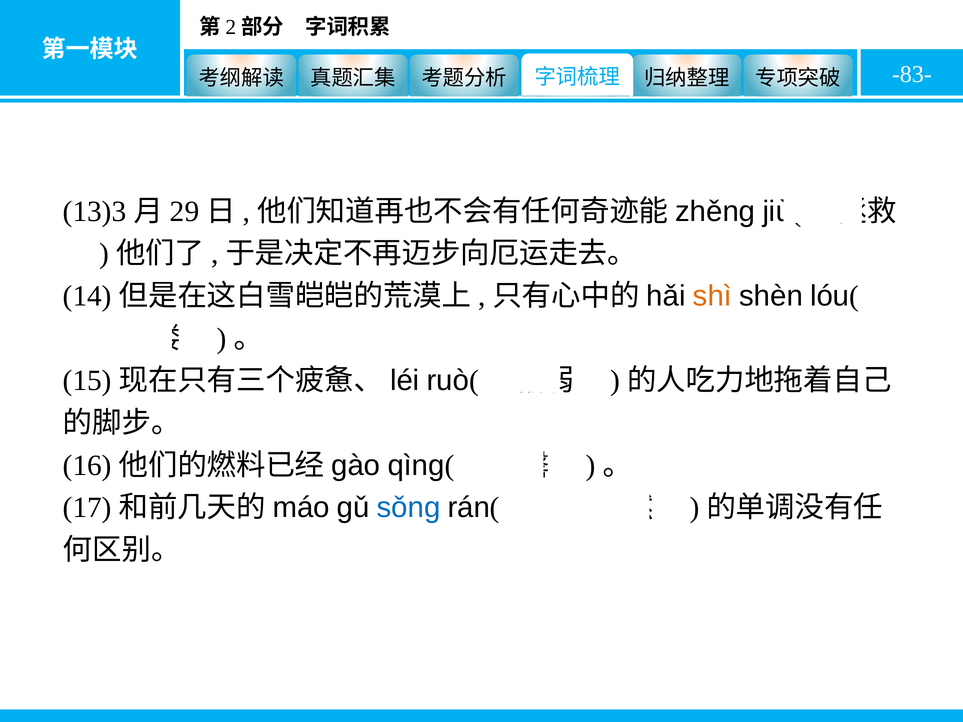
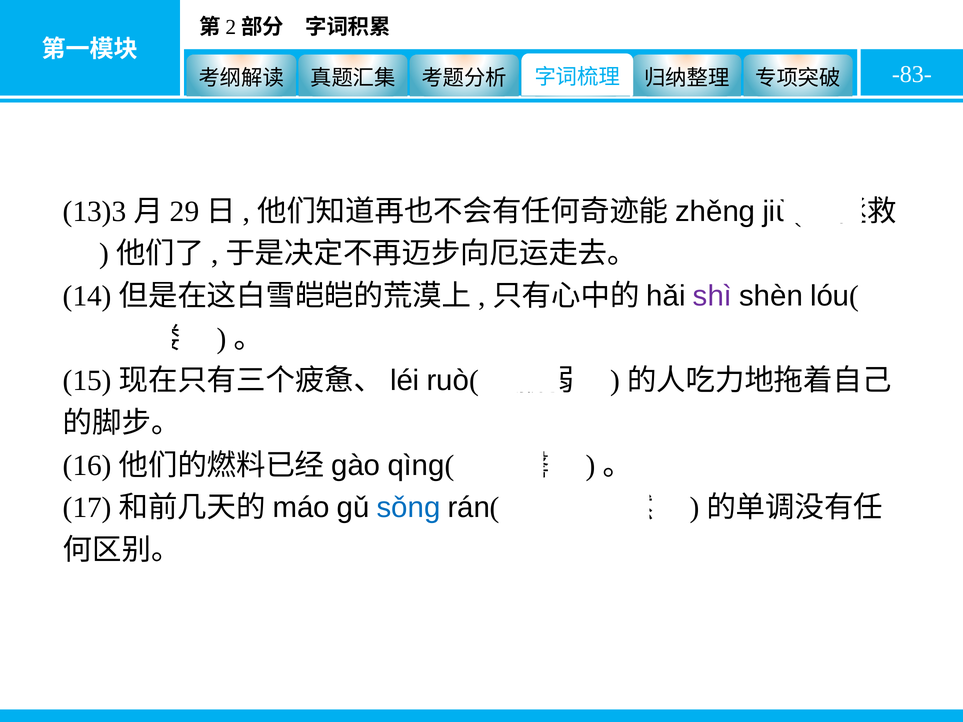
shì colour: orange -> purple
